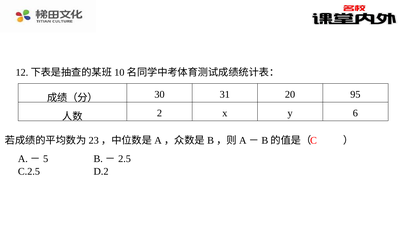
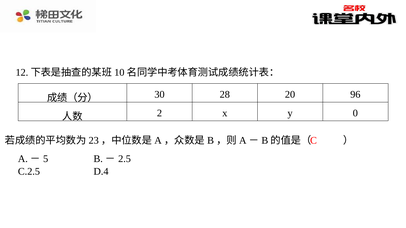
31: 31 -> 28
95: 95 -> 96
6: 6 -> 0
D.2: D.2 -> D.4
